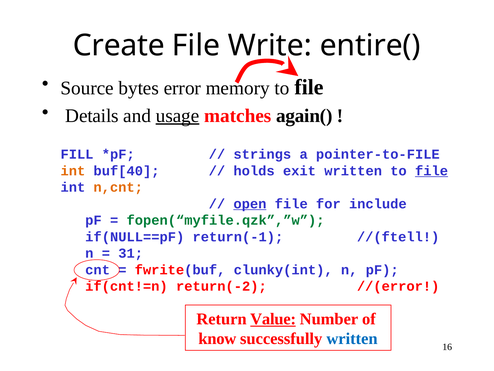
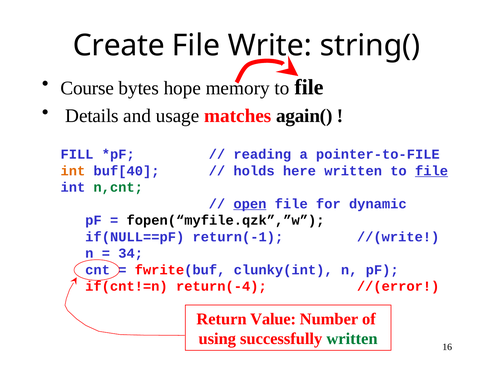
entire(: entire( -> string(
Source: Source -> Course
error: error -> hope
usage underline: present -> none
strings: strings -> reading
exit: exit -> here
n,cnt colour: orange -> green
include: include -> dynamic
fopen(“myfile.qzk”,”w colour: green -> black
//(ftell: //(ftell -> //(write
31: 31 -> 34
return(-2: return(-2 -> return(-4
Value underline: present -> none
know: know -> using
written at (352, 338) colour: blue -> green
